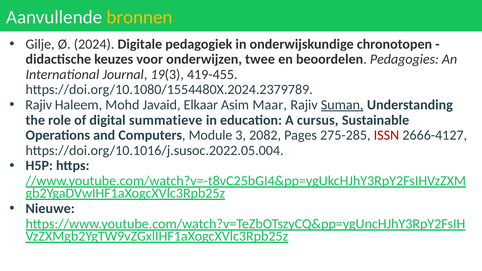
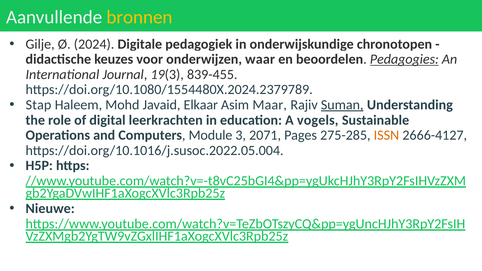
twee: twee -> waar
Pedagogies underline: none -> present
419-455: 419-455 -> 839-455
Rajiv at (39, 105): Rajiv -> Stap
summatieve: summatieve -> leerkrachten
cursus: cursus -> vogels
2082: 2082 -> 2071
ISSN colour: red -> orange
